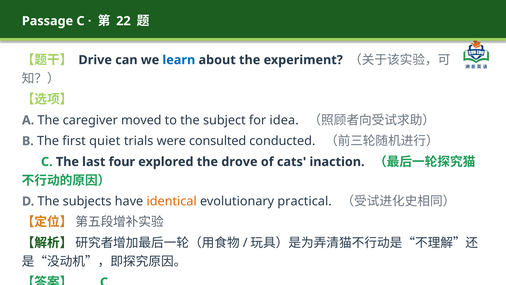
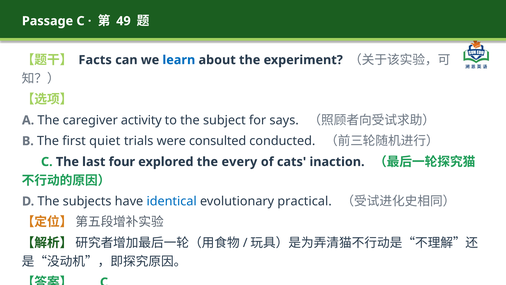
22: 22 -> 49
Drive: Drive -> Facts
moved: moved -> activity
idea: idea -> says
drove: drove -> every
identical colour: orange -> blue
